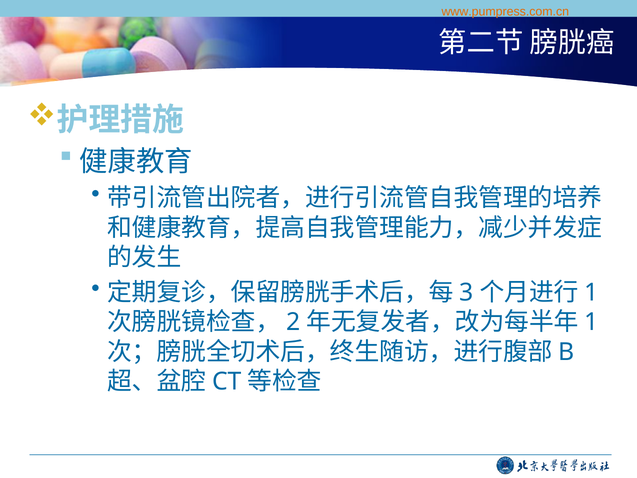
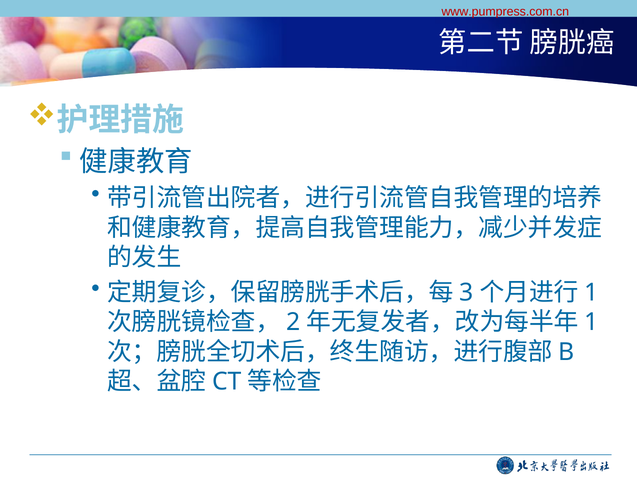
www.pumpress.com.cn colour: orange -> red
